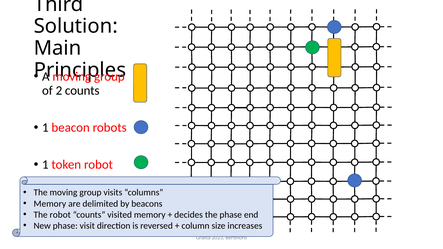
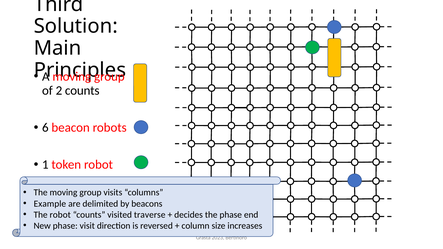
1 at (45, 128): 1 -> 6
Memory at (50, 204): Memory -> Example
visited memory: memory -> traverse
